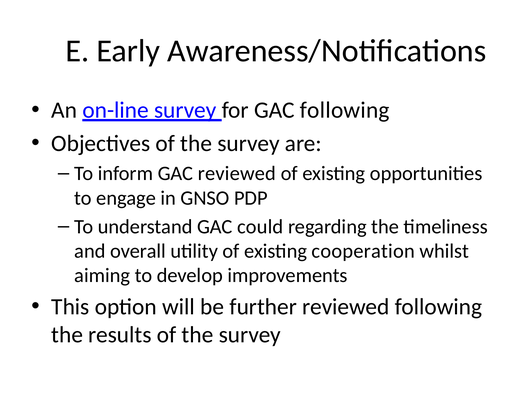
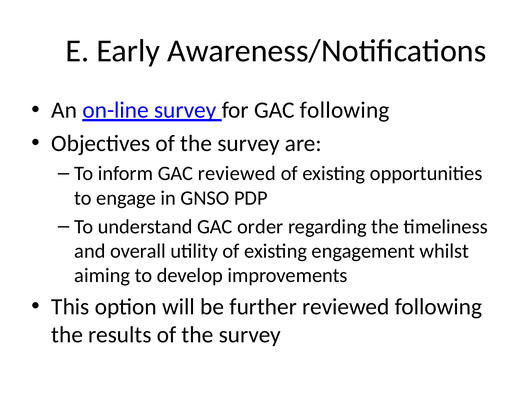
could: could -> order
cooperation: cooperation -> engagement
